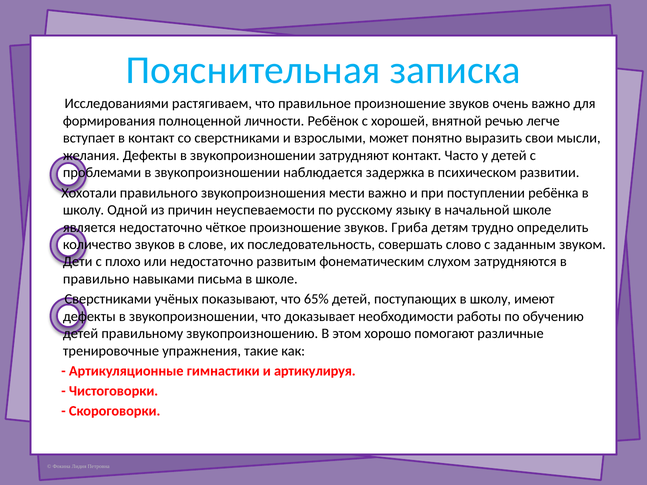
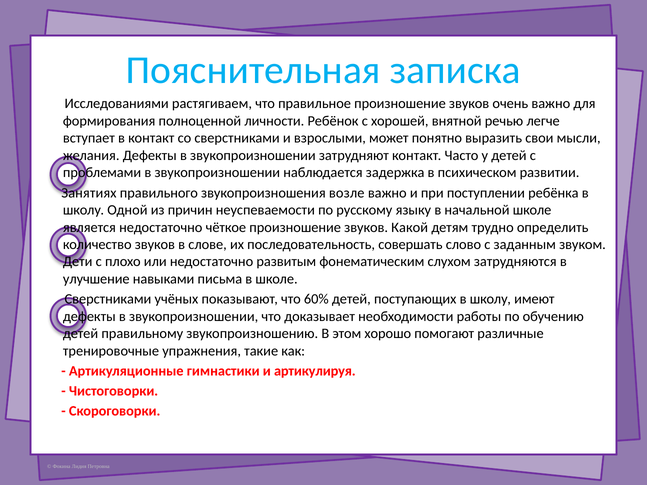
Хохотали: Хохотали -> Занятиях
мести: мести -> возле
Гриба: Гриба -> Какой
правильно: правильно -> улучшение
65%: 65% -> 60%
